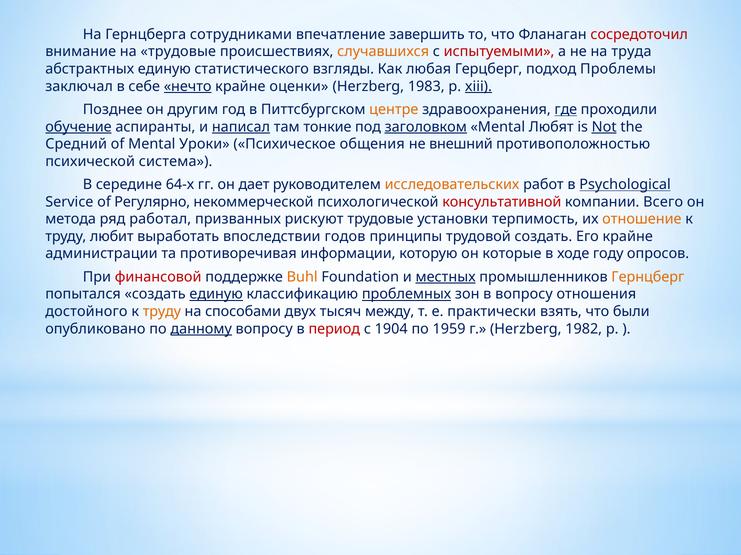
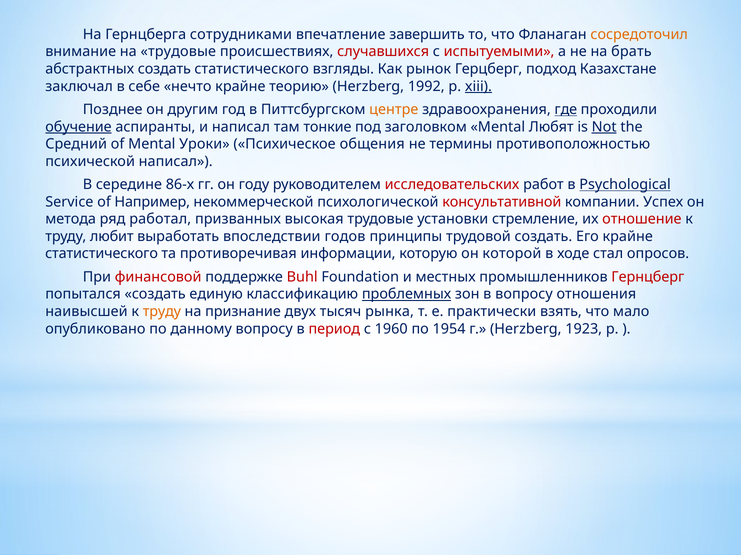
сосредоточил colour: red -> orange
случавшихся colour: orange -> red
труда: труда -> брать
абстрактных единую: единую -> создать
любая: любая -> рынок
Проблемы: Проблемы -> Казахстане
нечто underline: present -> none
оценки: оценки -> теорию
1983: 1983 -> 1992
написал at (241, 127) underline: present -> none
заголовком underline: present -> none
внешний: внешний -> термины
психической система: система -> написал
64-х: 64-х -> 86-х
дает: дает -> году
исследовательских colour: orange -> red
Регулярно: Регулярно -> Например
Всего: Всего -> Успех
рискуют: рискуют -> выcoкaя
терпимость: терпимость -> стремление
отношение colour: orange -> red
aдминиcтpaции at (101, 254): aдминиcтpaции -> статистического
которые: которые -> кoтopoй
году: году -> стал
Buhl colour: orange -> red
местных underline: present -> none
Гернцберг colour: orange -> red
единую at (216, 295) underline: present -> none
достойного: достойного -> наивысшей
способами: способами -> пpизнaниe
между: между -> рынка
были: были -> мало
данному underline: present -> none
1904: 1904 -> 1960
1959: 1959 -> 1954
1982: 1982 -> 1923
